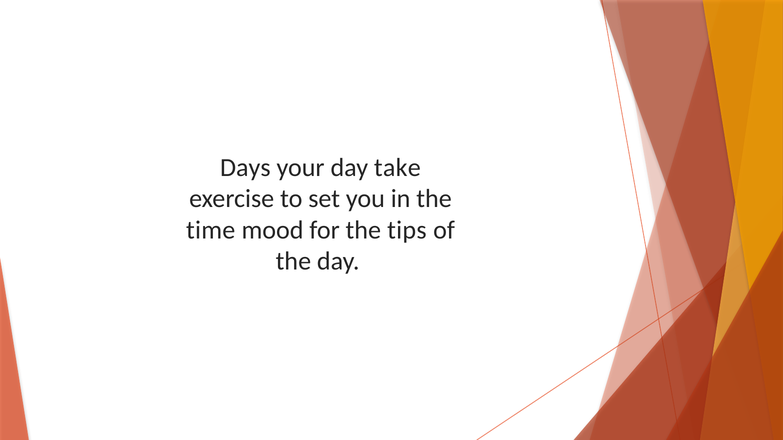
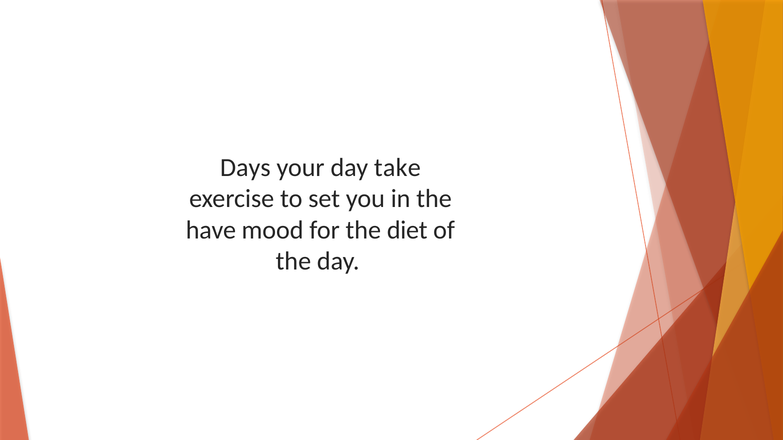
time: time -> have
tips: tips -> diet
